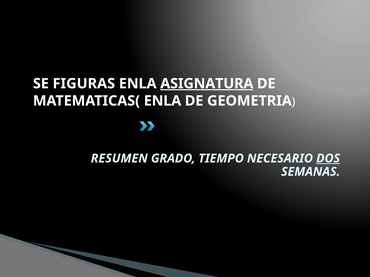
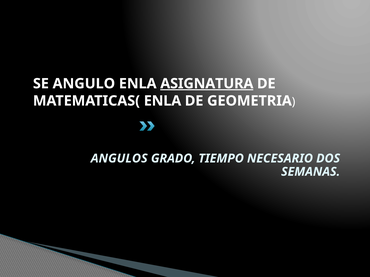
FIGURAS: FIGURAS -> ANGULO
RESUMEN: RESUMEN -> ANGULOS
DOS underline: present -> none
